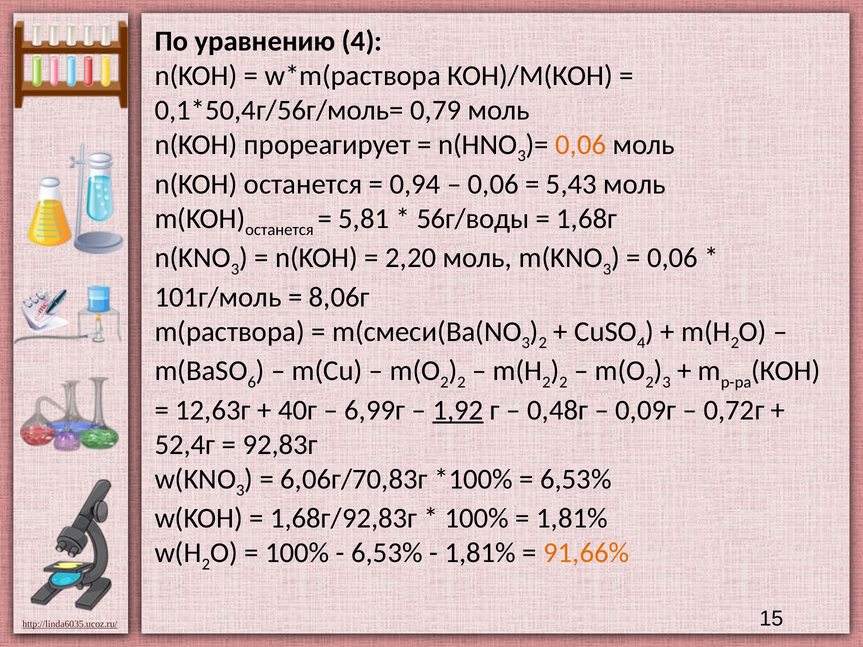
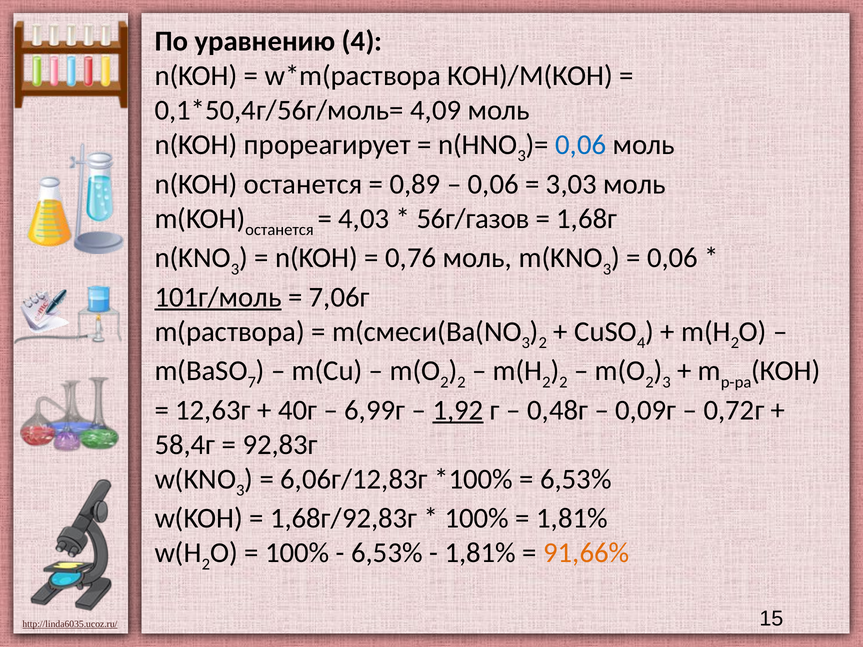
0,79: 0,79 -> 4,09
0,06 at (581, 145) colour: orange -> blue
0,94: 0,94 -> 0,89
5,43: 5,43 -> 3,03
5,81: 5,81 -> 4,03
56г/воды: 56г/воды -> 56г/газов
2,20: 2,20 -> 0,76
101г/моль underline: none -> present
8,06г: 8,06г -> 7,06г
6: 6 -> 7
52,4г: 52,4г -> 58,4г
6,06г/70,83г: 6,06г/70,83г -> 6,06г/12,83г
